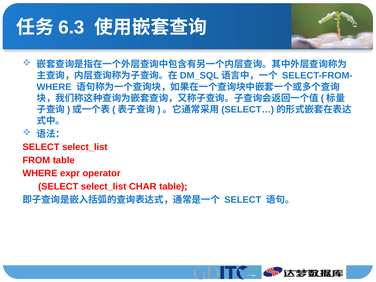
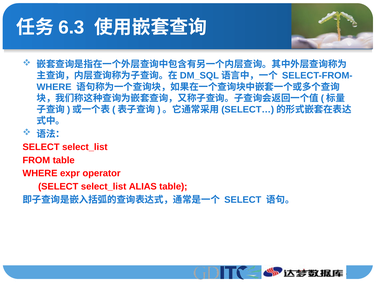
CHAR: CHAR -> ALIAS
